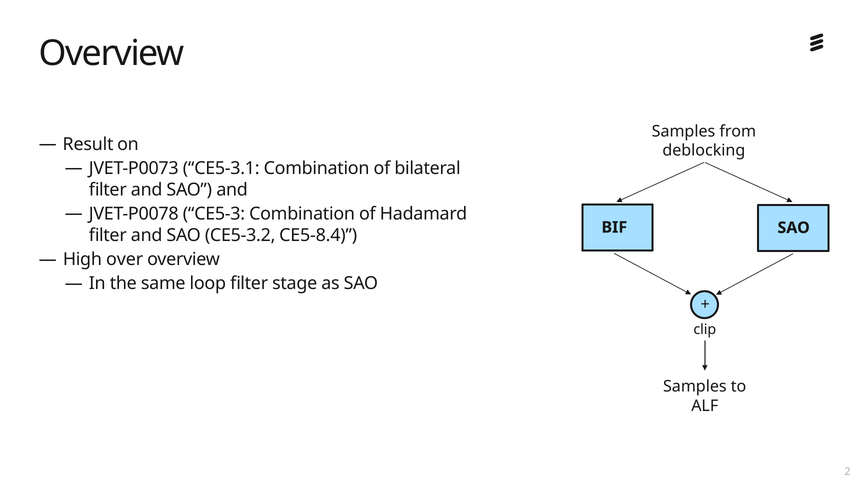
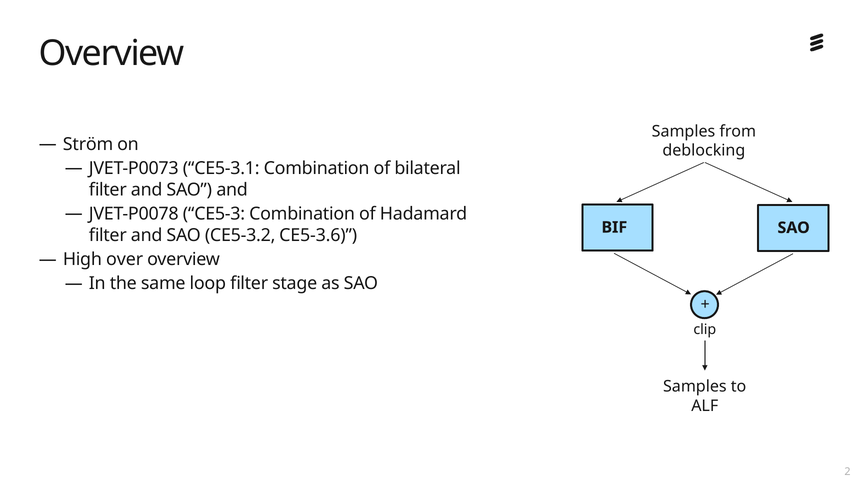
Result: Result -> Ström
CE5-8.4: CE5-8.4 -> CE5-3.6
